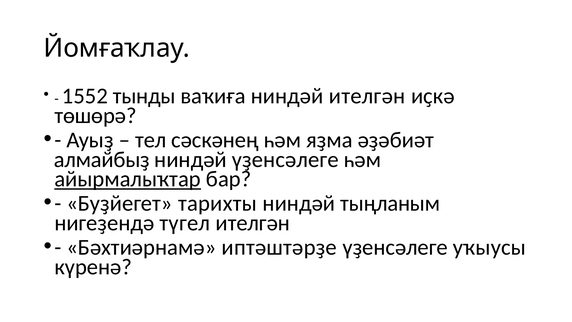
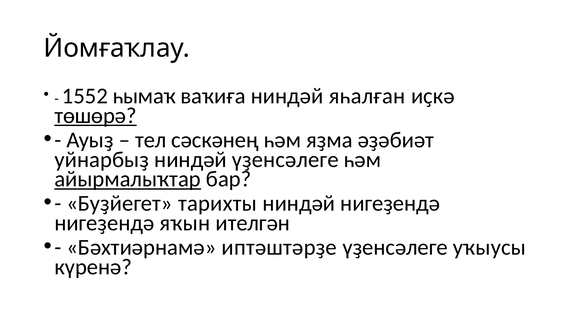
тынды: тынды -> һымаҡ
ниндәй ителгән: ителгән -> яһалған
төшөрә underline: none -> present
алмайбыҙ: алмайбыҙ -> уйнарбыҙ
ниндәй тыңланым: тыңланым -> нигеҙендә
түгел: түгел -> яҡын
